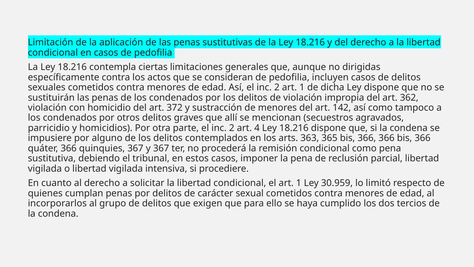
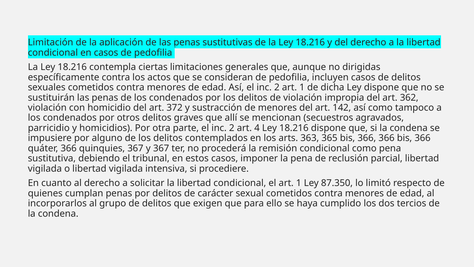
30.959: 30.959 -> 87.350
